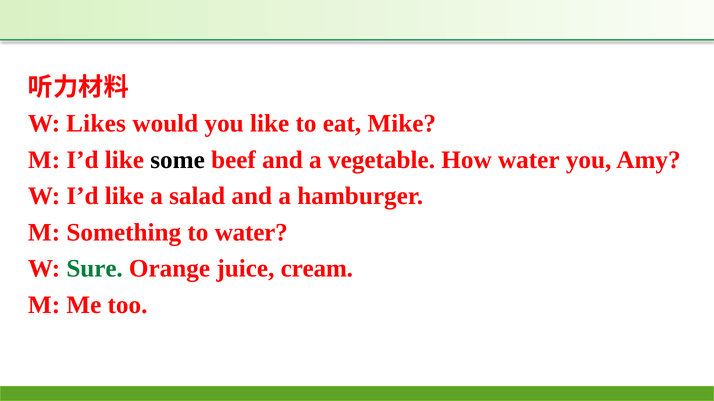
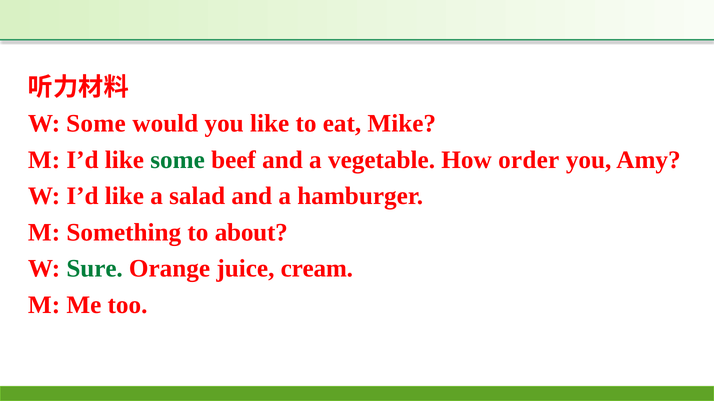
W Likes: Likes -> Some
some at (178, 160) colour: black -> green
How water: water -> order
to water: water -> about
